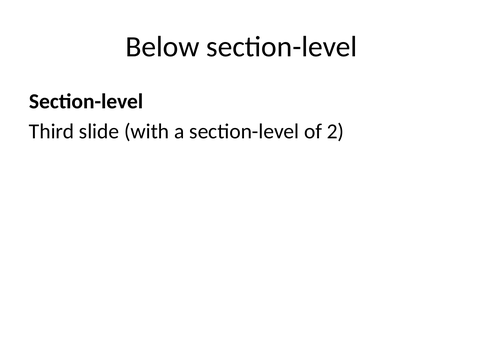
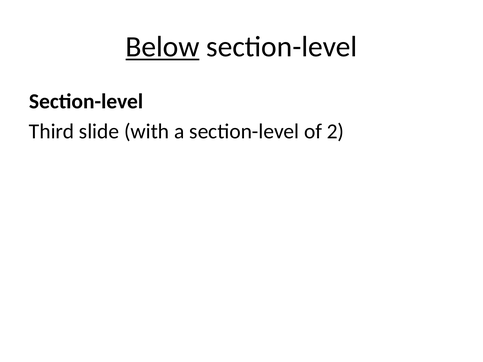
Below underline: none -> present
